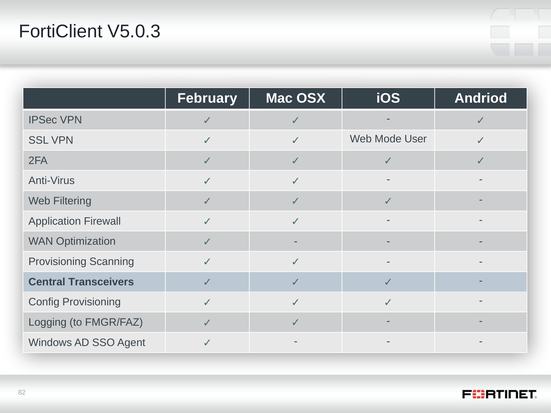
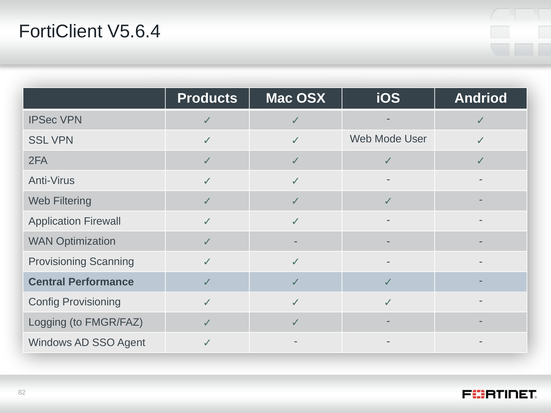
V5.0.3: V5.0.3 -> V5.6.4
February: February -> Products
Transceivers: Transceivers -> Performance
